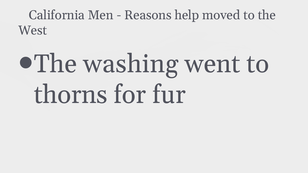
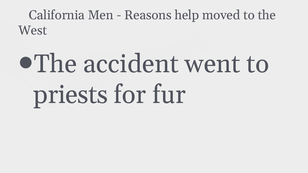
washing: washing -> accident
thorns: thorns -> priests
